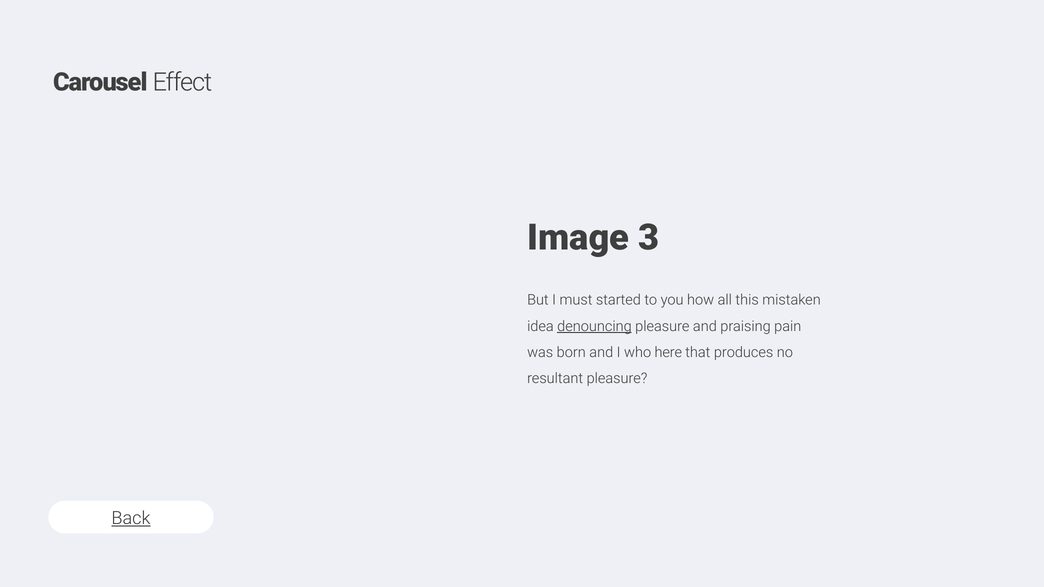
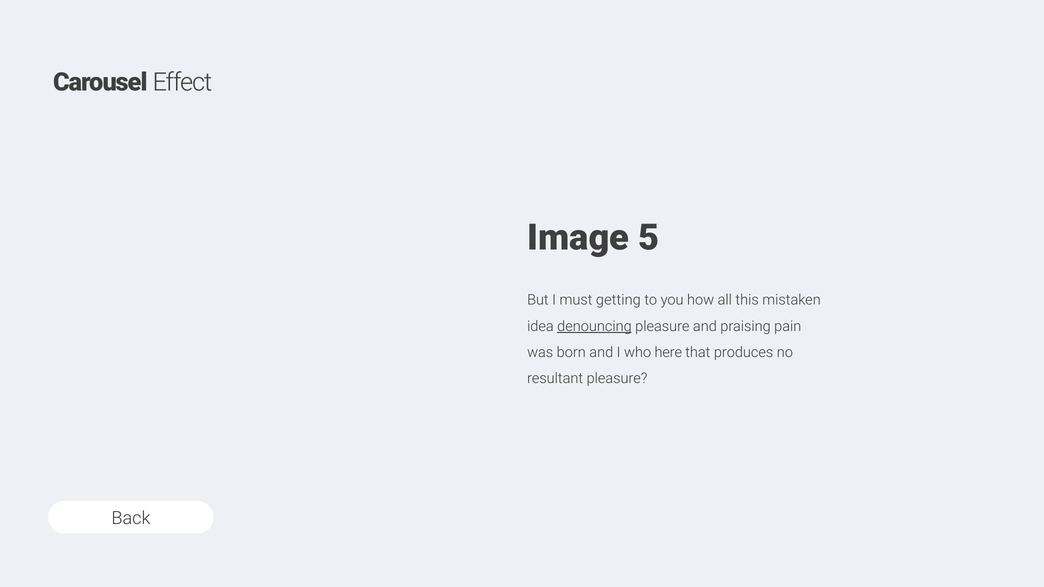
3: 3 -> 5
started: started -> getting
Back underline: present -> none
